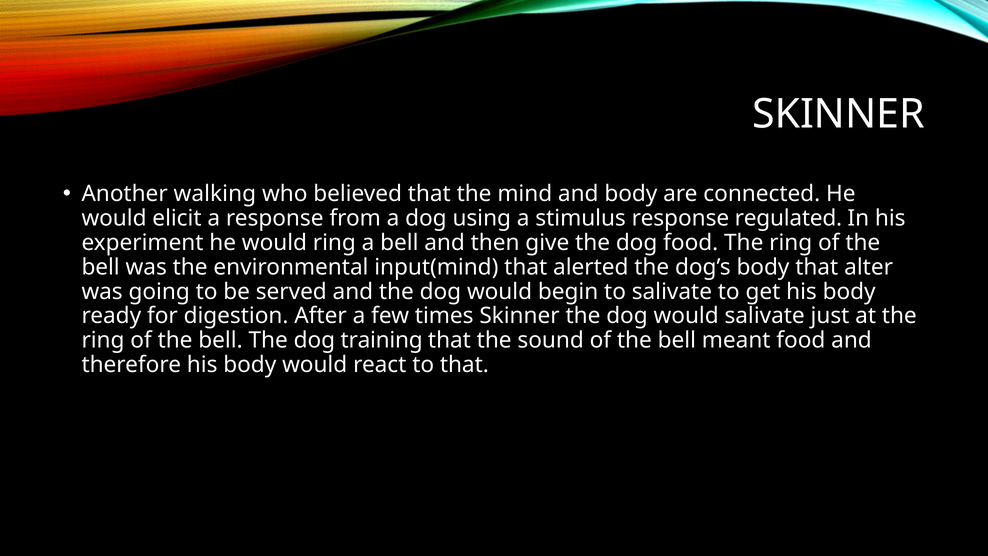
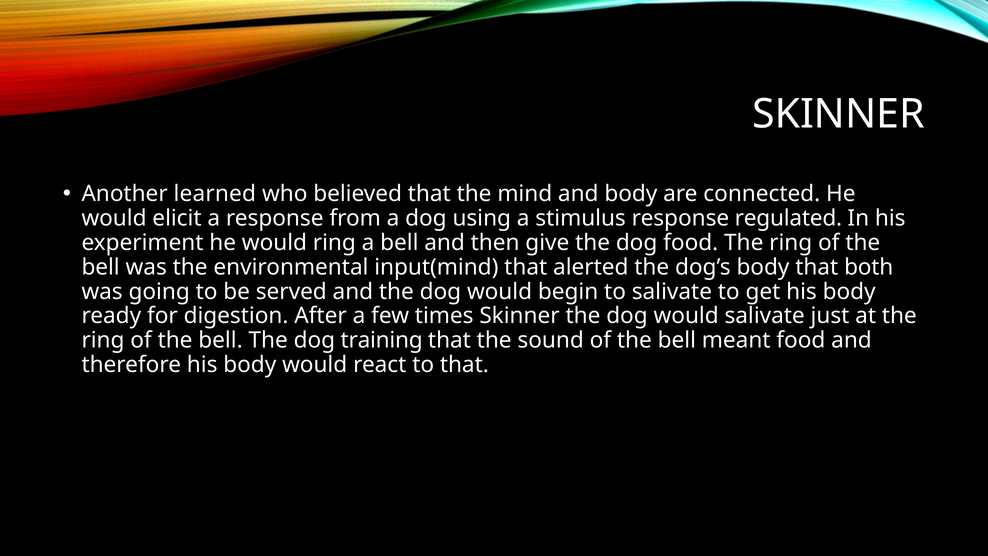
walking: walking -> learned
alter: alter -> both
